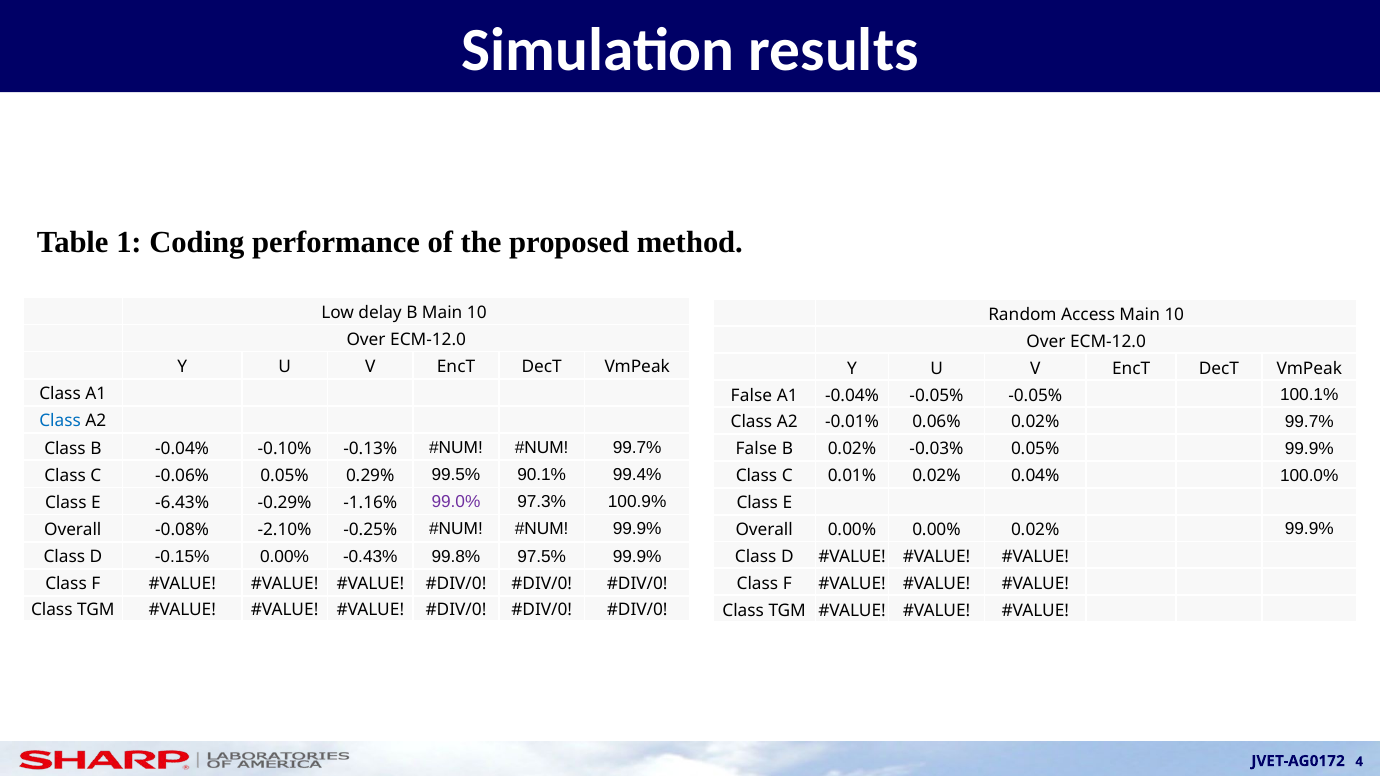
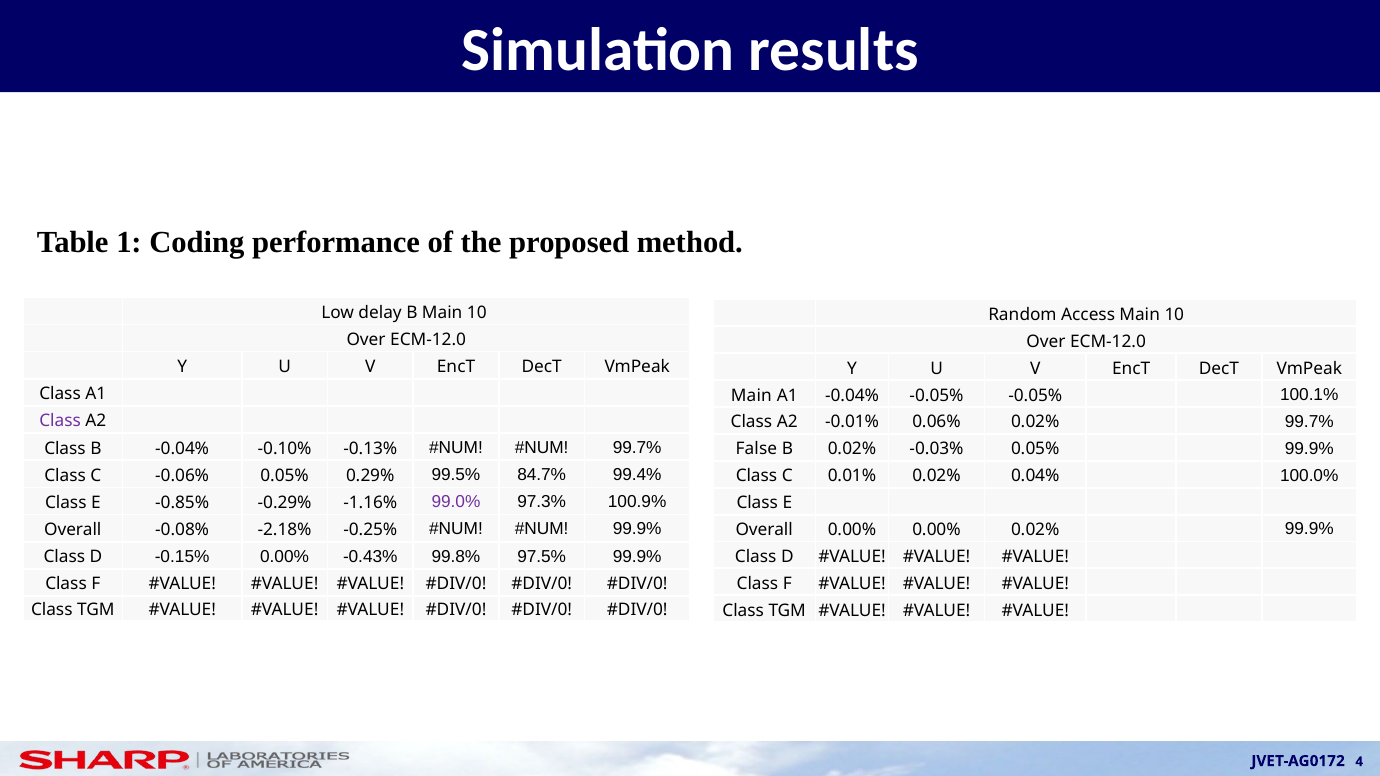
False at (751, 395): False -> Main
Class at (60, 421) colour: blue -> purple
90.1%: 90.1% -> 84.7%
-6.43%: -6.43% -> -0.85%
-2.10%: -2.10% -> -2.18%
